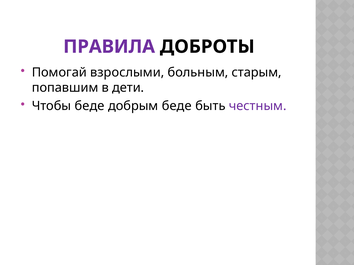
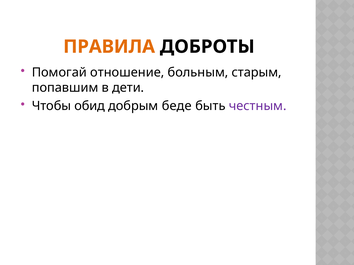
ПРАВИЛА colour: purple -> orange
взрослыми: взрослыми -> отношение
Чтобы беде: беде -> обид
